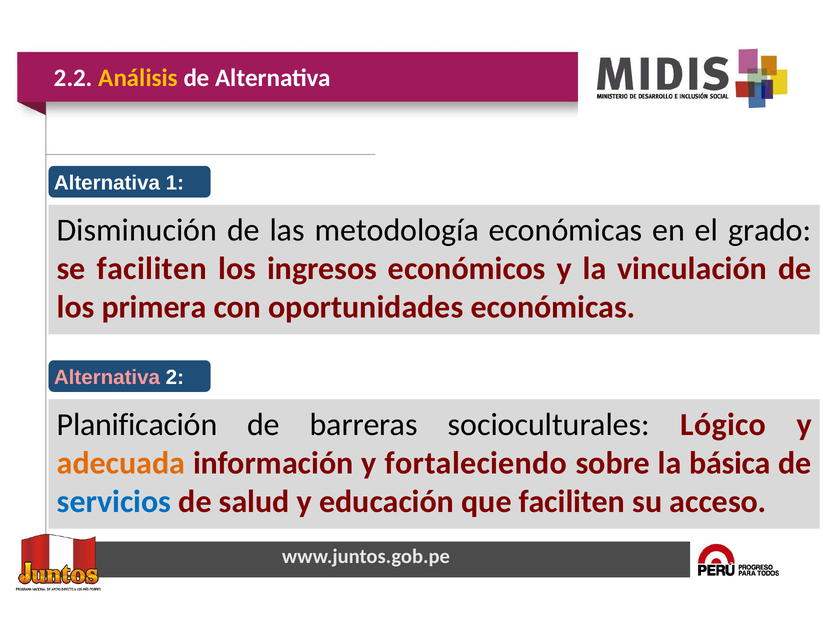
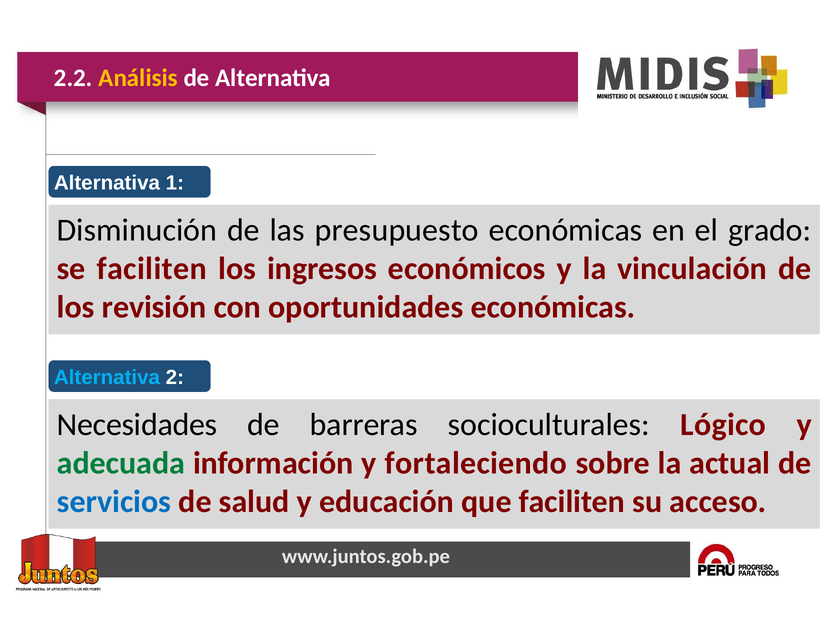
metodología: metodología -> presupuesto
primera: primera -> revisión
Alternativa at (107, 378) colour: pink -> light blue
Planificación: Planificación -> Necesidades
adecuada colour: orange -> green
básica: básica -> actual
